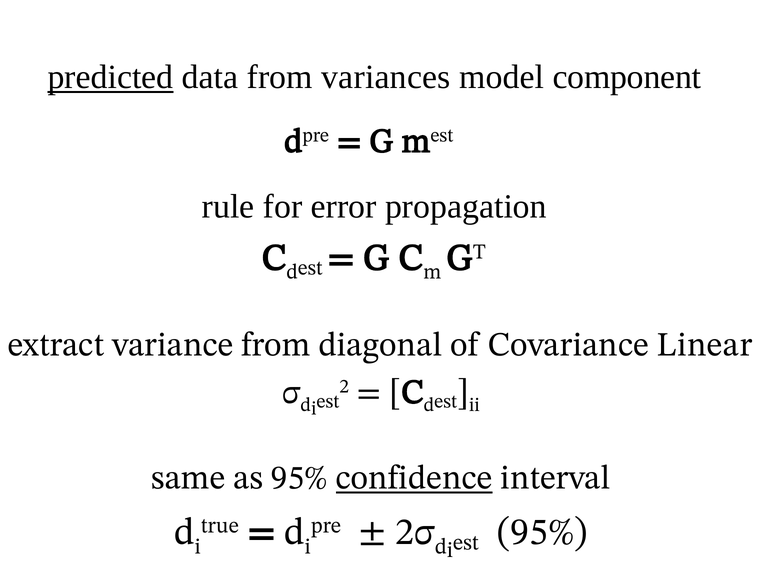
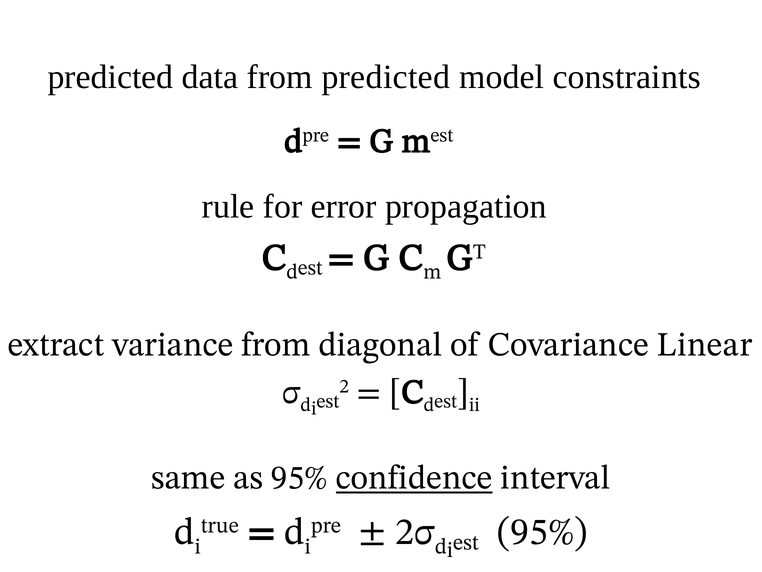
predicted at (110, 77) underline: present -> none
from variances: variances -> predicted
component: component -> constraints
